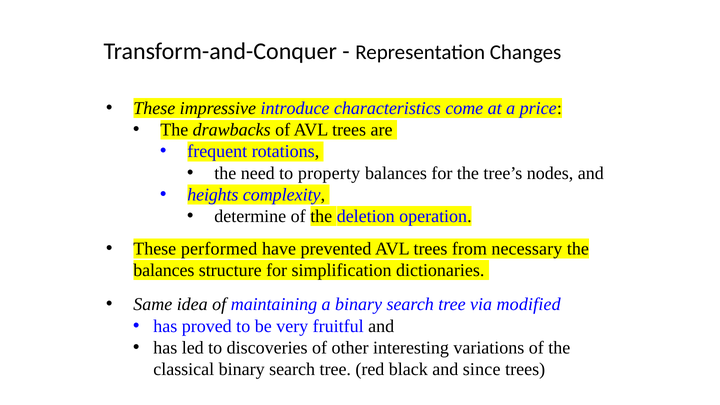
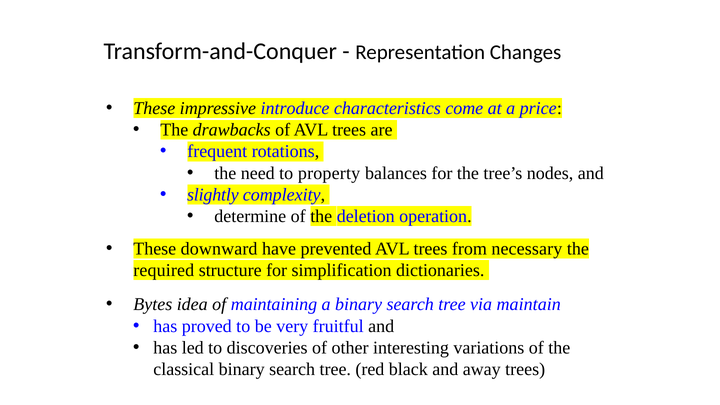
heights: heights -> slightly
performed: performed -> downward
balances at (164, 270): balances -> required
Same: Same -> Bytes
modified: modified -> maintain
since: since -> away
